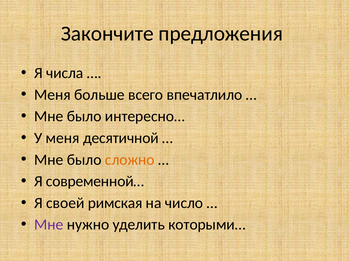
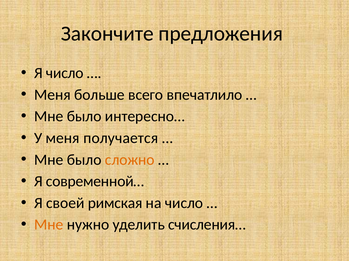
Я числа: числа -> число
десятичной: десятичной -> получается
Мне at (49, 225) colour: purple -> orange
которыми…: которыми… -> счисления…
